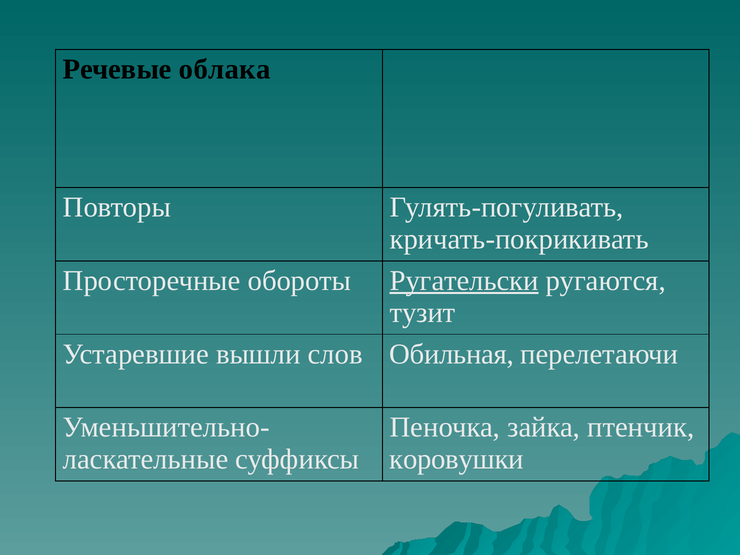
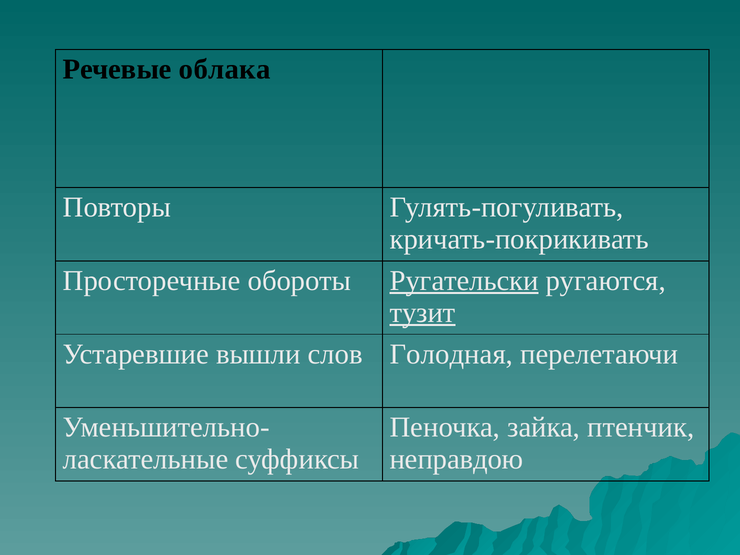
тузит underline: none -> present
Обильная: Обильная -> Голодная
коровушки: коровушки -> неправдою
